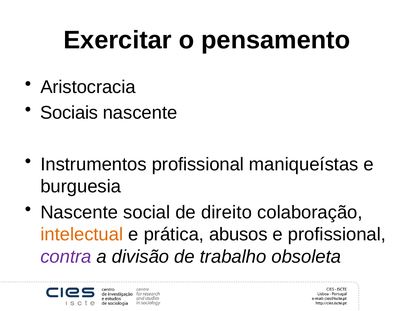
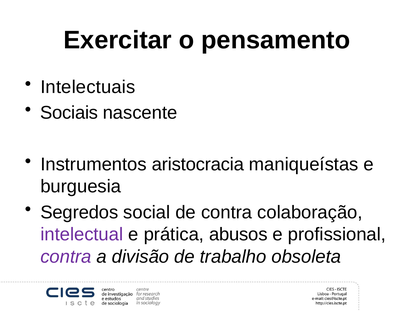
Aristocracia: Aristocracia -> Intelectuais
Instrumentos profissional: profissional -> aristocracia
Nascente at (79, 212): Nascente -> Segredos
de direito: direito -> contra
intelectual colour: orange -> purple
